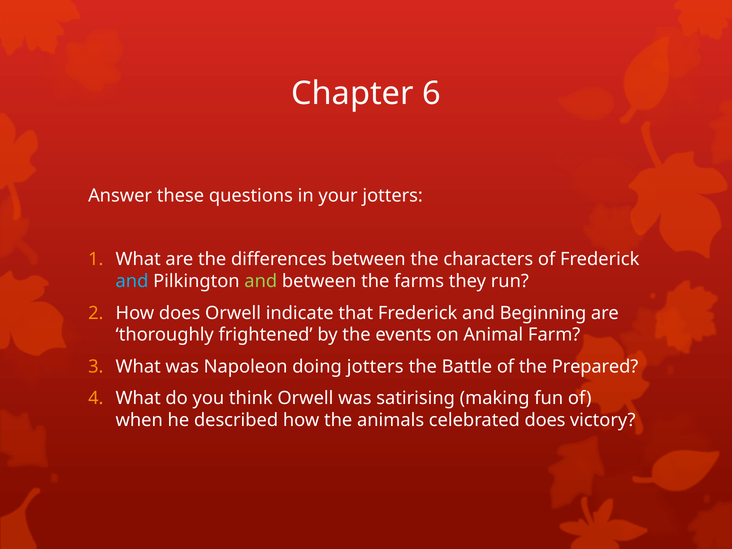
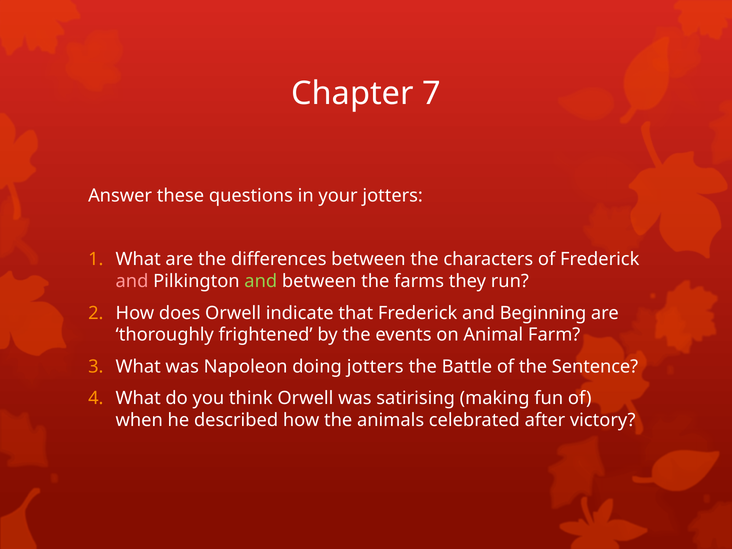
6: 6 -> 7
and at (132, 281) colour: light blue -> pink
Prepared: Prepared -> Sentence
celebrated does: does -> after
